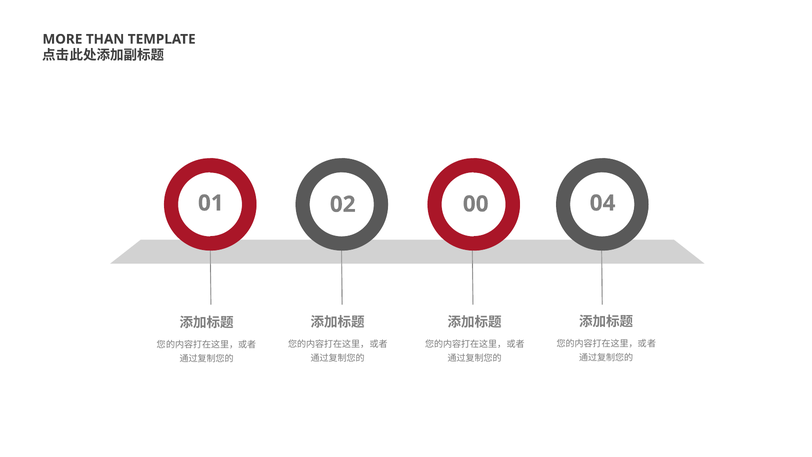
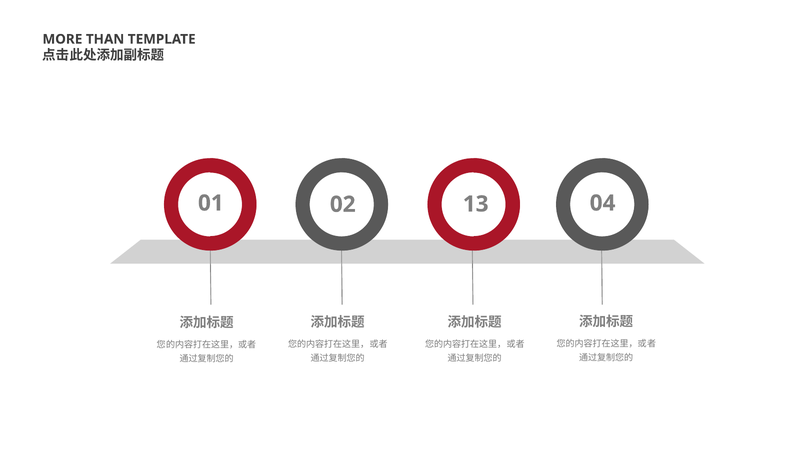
00: 00 -> 13
